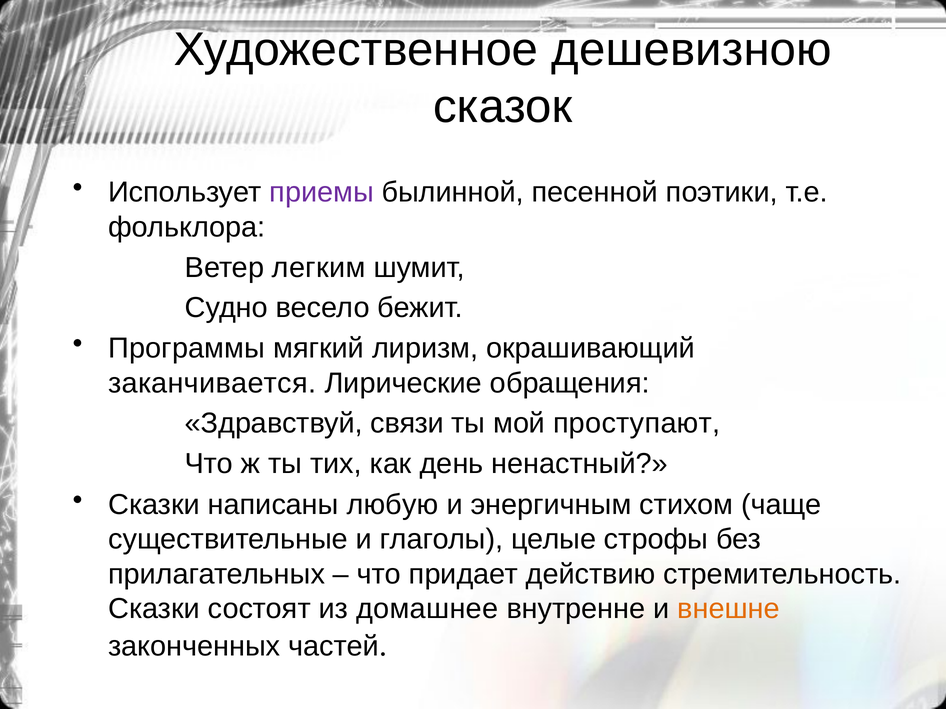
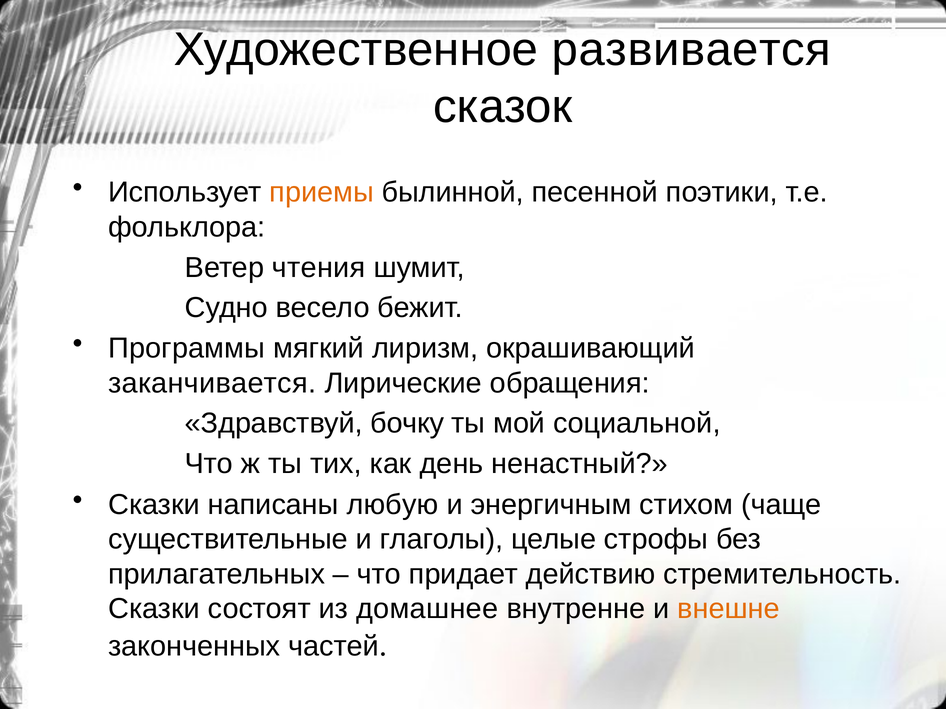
дешевизною: дешевизною -> развивается
приемы colour: purple -> orange
легким: легким -> чтения
связи: связи -> бочку
проступают: проступают -> социальной
